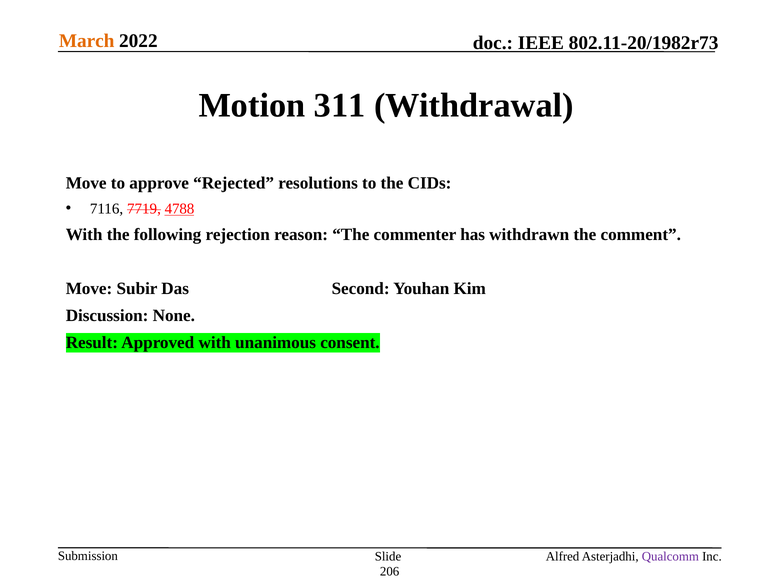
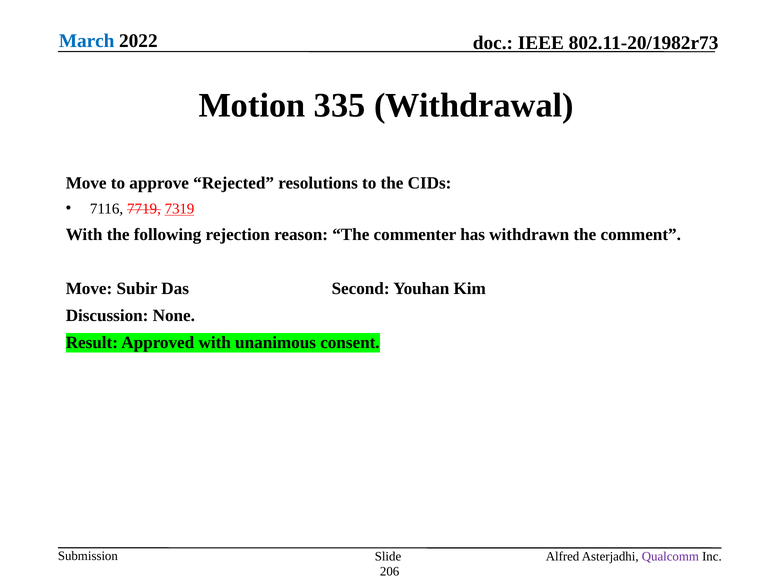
March colour: orange -> blue
311: 311 -> 335
4788: 4788 -> 7319
